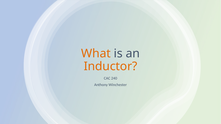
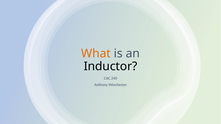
Inductor colour: orange -> black
